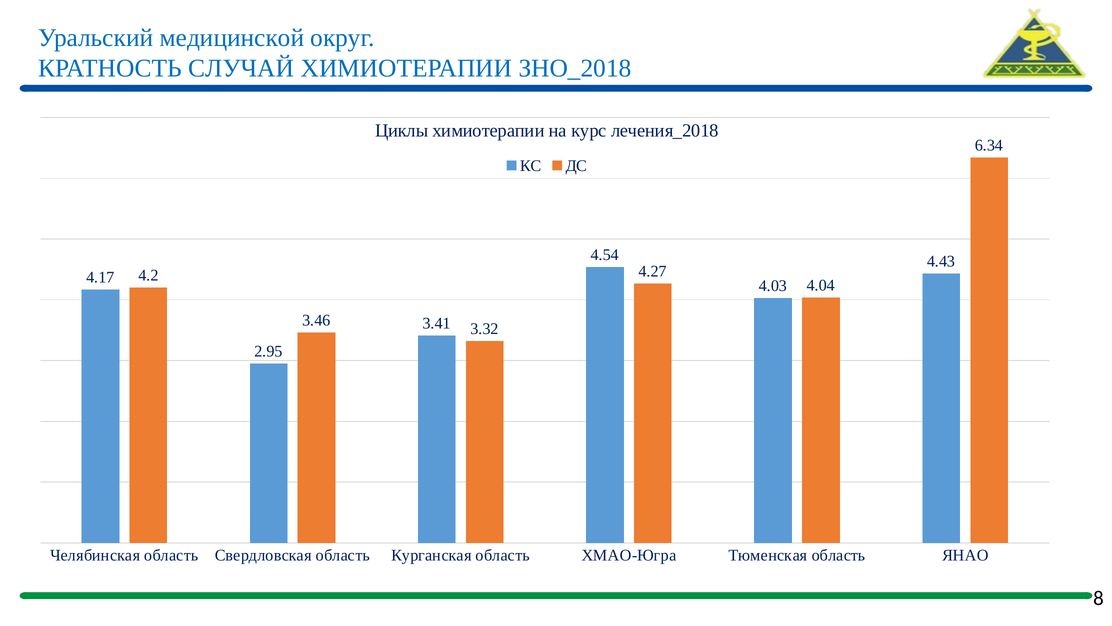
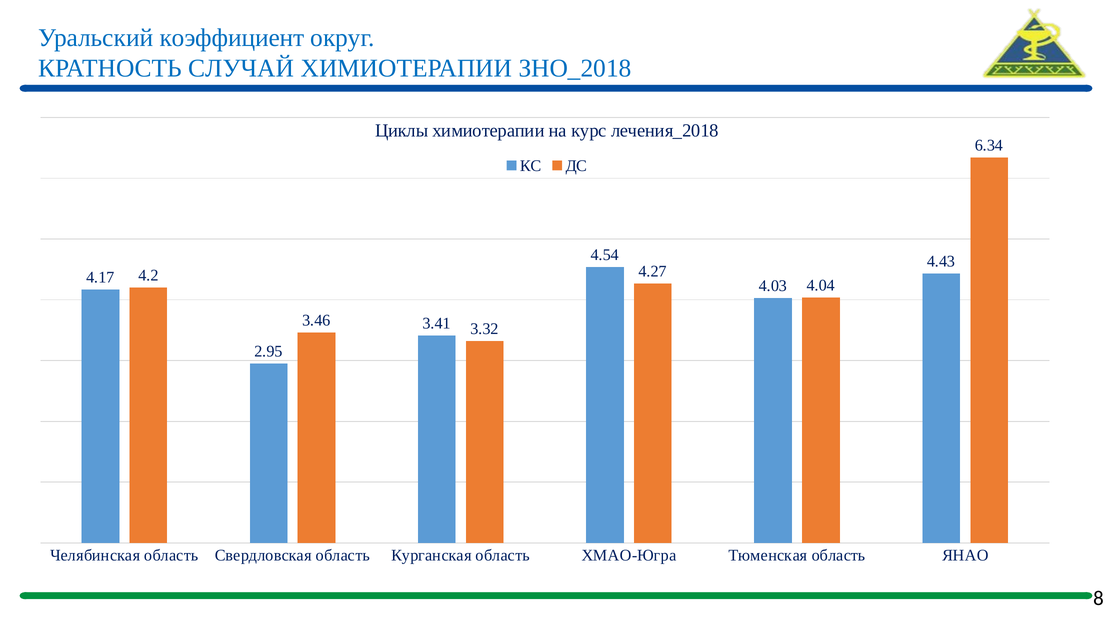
медицинской: медицинской -> коэффициент
